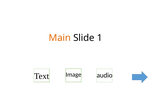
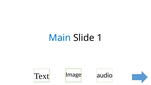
Main colour: orange -> blue
